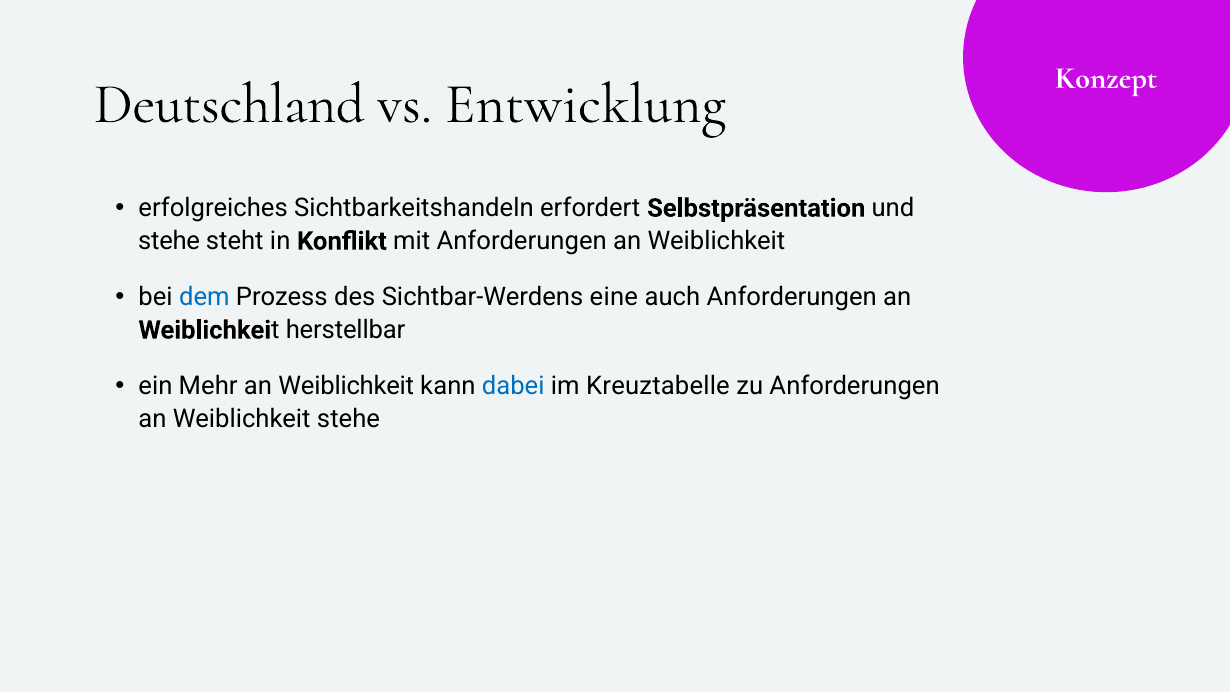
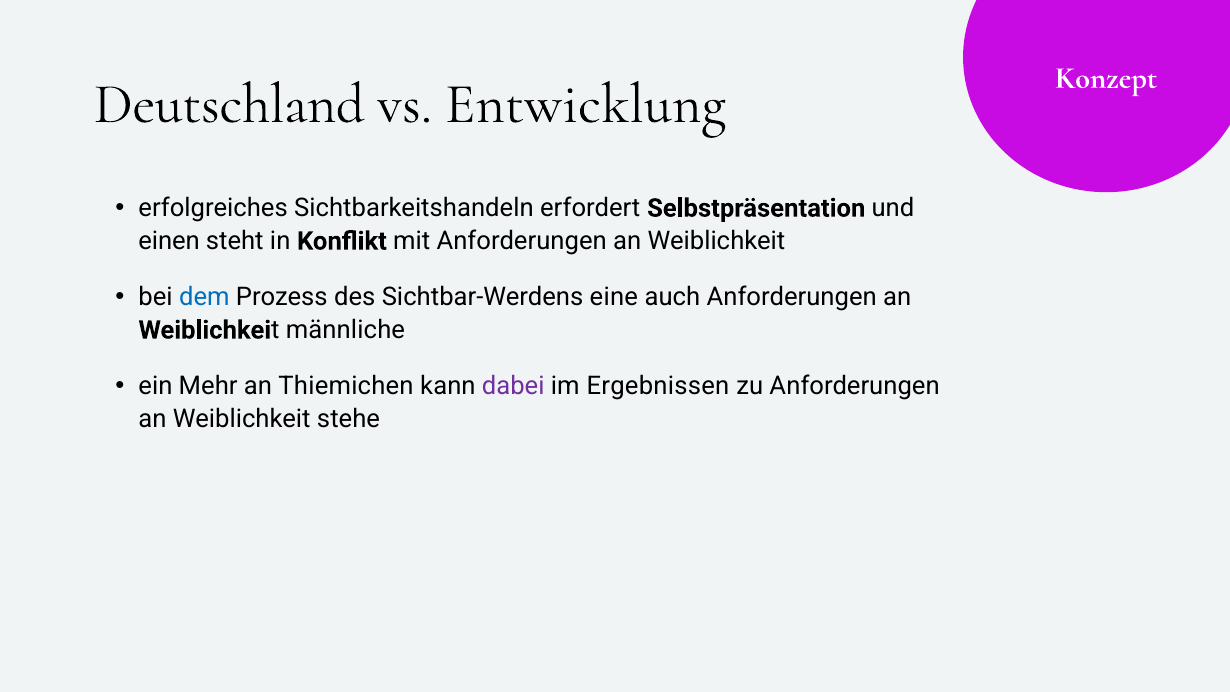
stehe at (169, 241): stehe -> einen
herstellbar: herstellbar -> männliche
Mehr an Weiblichkeit: Weiblichkeit -> Thiemichen
dabei colour: blue -> purple
Kreuztabelle: Kreuztabelle -> Ergebnissen
